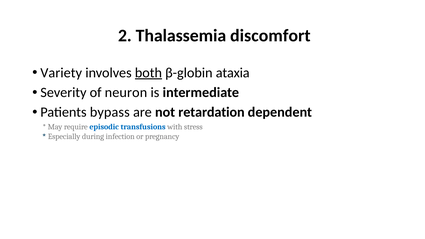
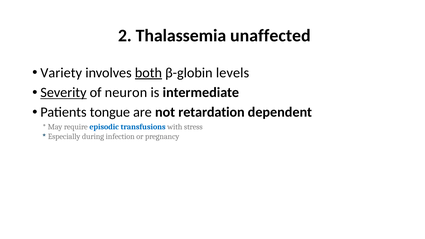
discomfort: discomfort -> unaffected
ataxia: ataxia -> levels
Severity underline: none -> present
bypass: bypass -> tongue
